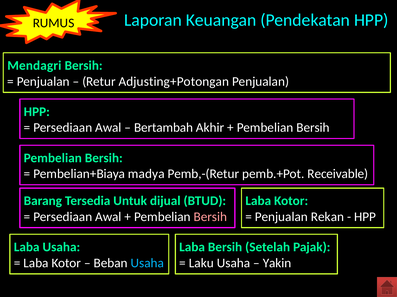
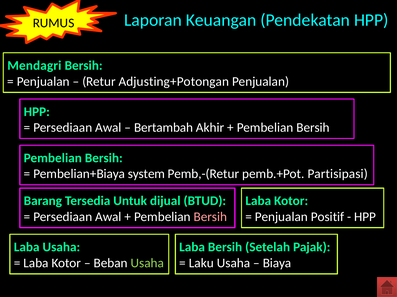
madya: madya -> system
Receivable: Receivable -> Partisipasi
Rekan: Rekan -> Positif
Usaha at (147, 264) colour: light blue -> light green
Yakin: Yakin -> Biaya
